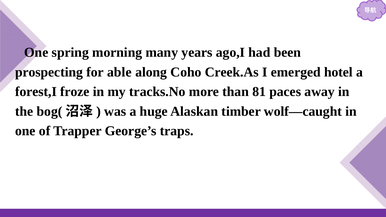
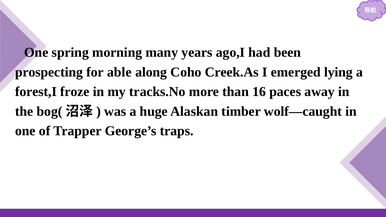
hotel: hotel -> lying
81: 81 -> 16
